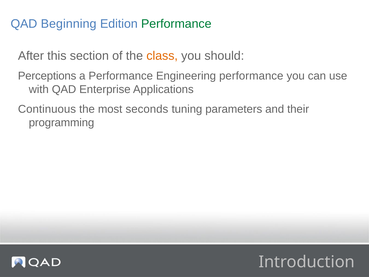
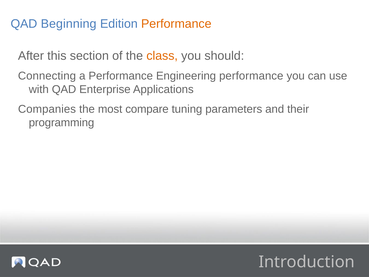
Performance at (176, 24) colour: green -> orange
Perceptions: Perceptions -> Connecting
Continuous: Continuous -> Companies
seconds: seconds -> compare
